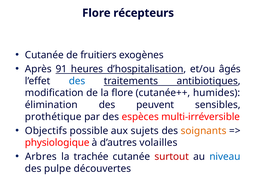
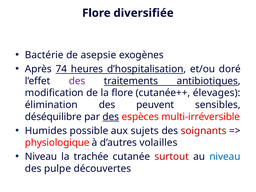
récepteurs: récepteurs -> diversifiée
Cutanée at (44, 55): Cutanée -> Bactérie
fruitiers: fruitiers -> asepsie
91: 91 -> 74
âgés: âgés -> doré
des at (77, 81) colour: blue -> purple
humides: humides -> élevages
prothétique: prothétique -> déséquilibre
des at (111, 117) underline: none -> present
Objectifs: Objectifs -> Humides
soignants colour: orange -> red
Arbres at (41, 157): Arbres -> Niveau
